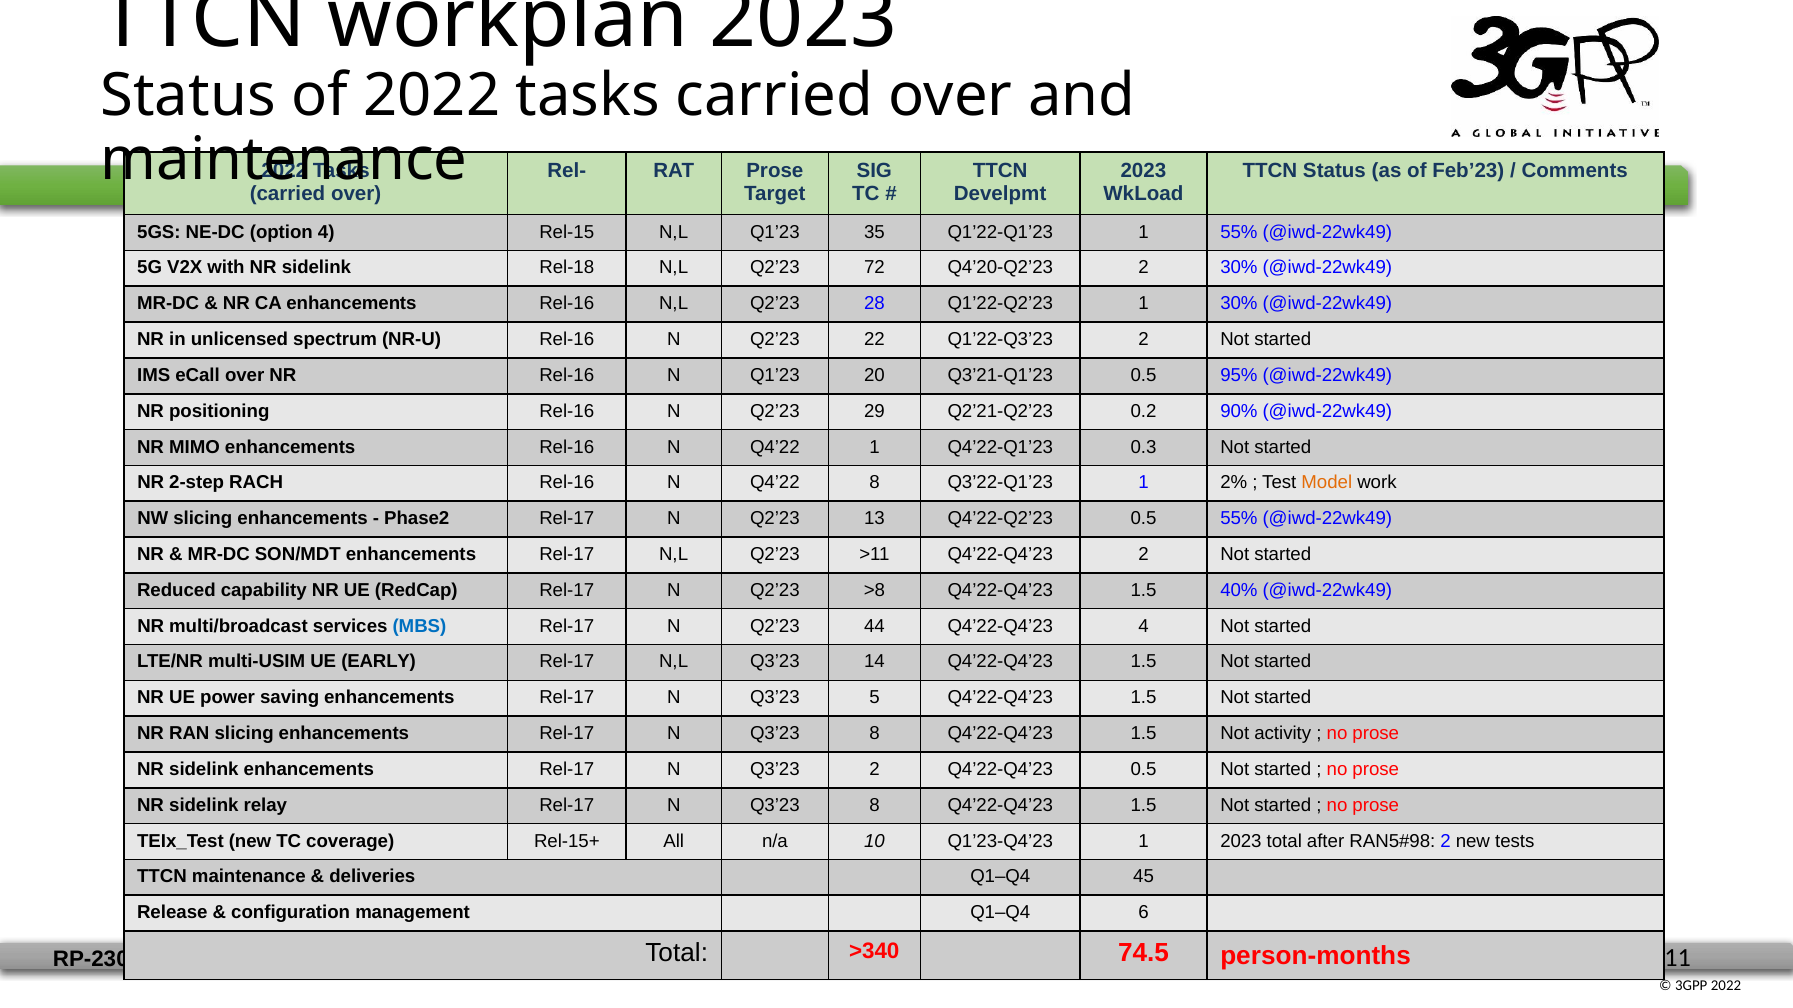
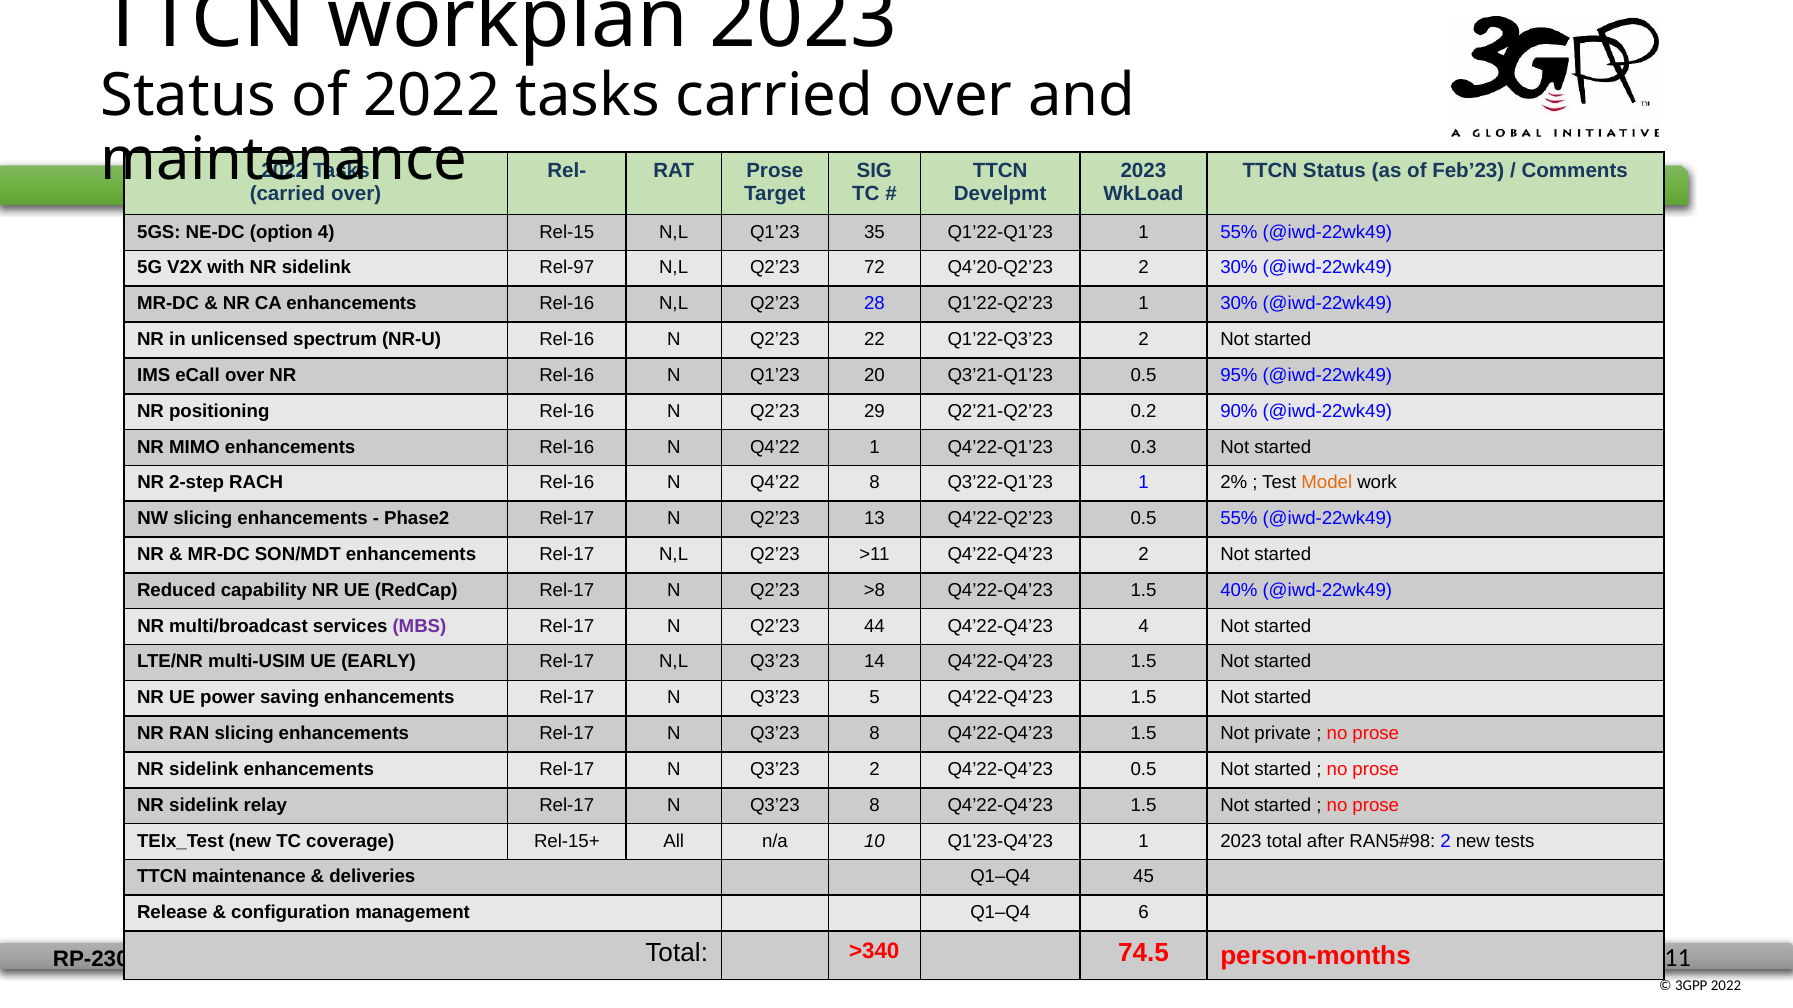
Rel-18: Rel-18 -> Rel-97
MBS colour: blue -> purple
activity: activity -> private
